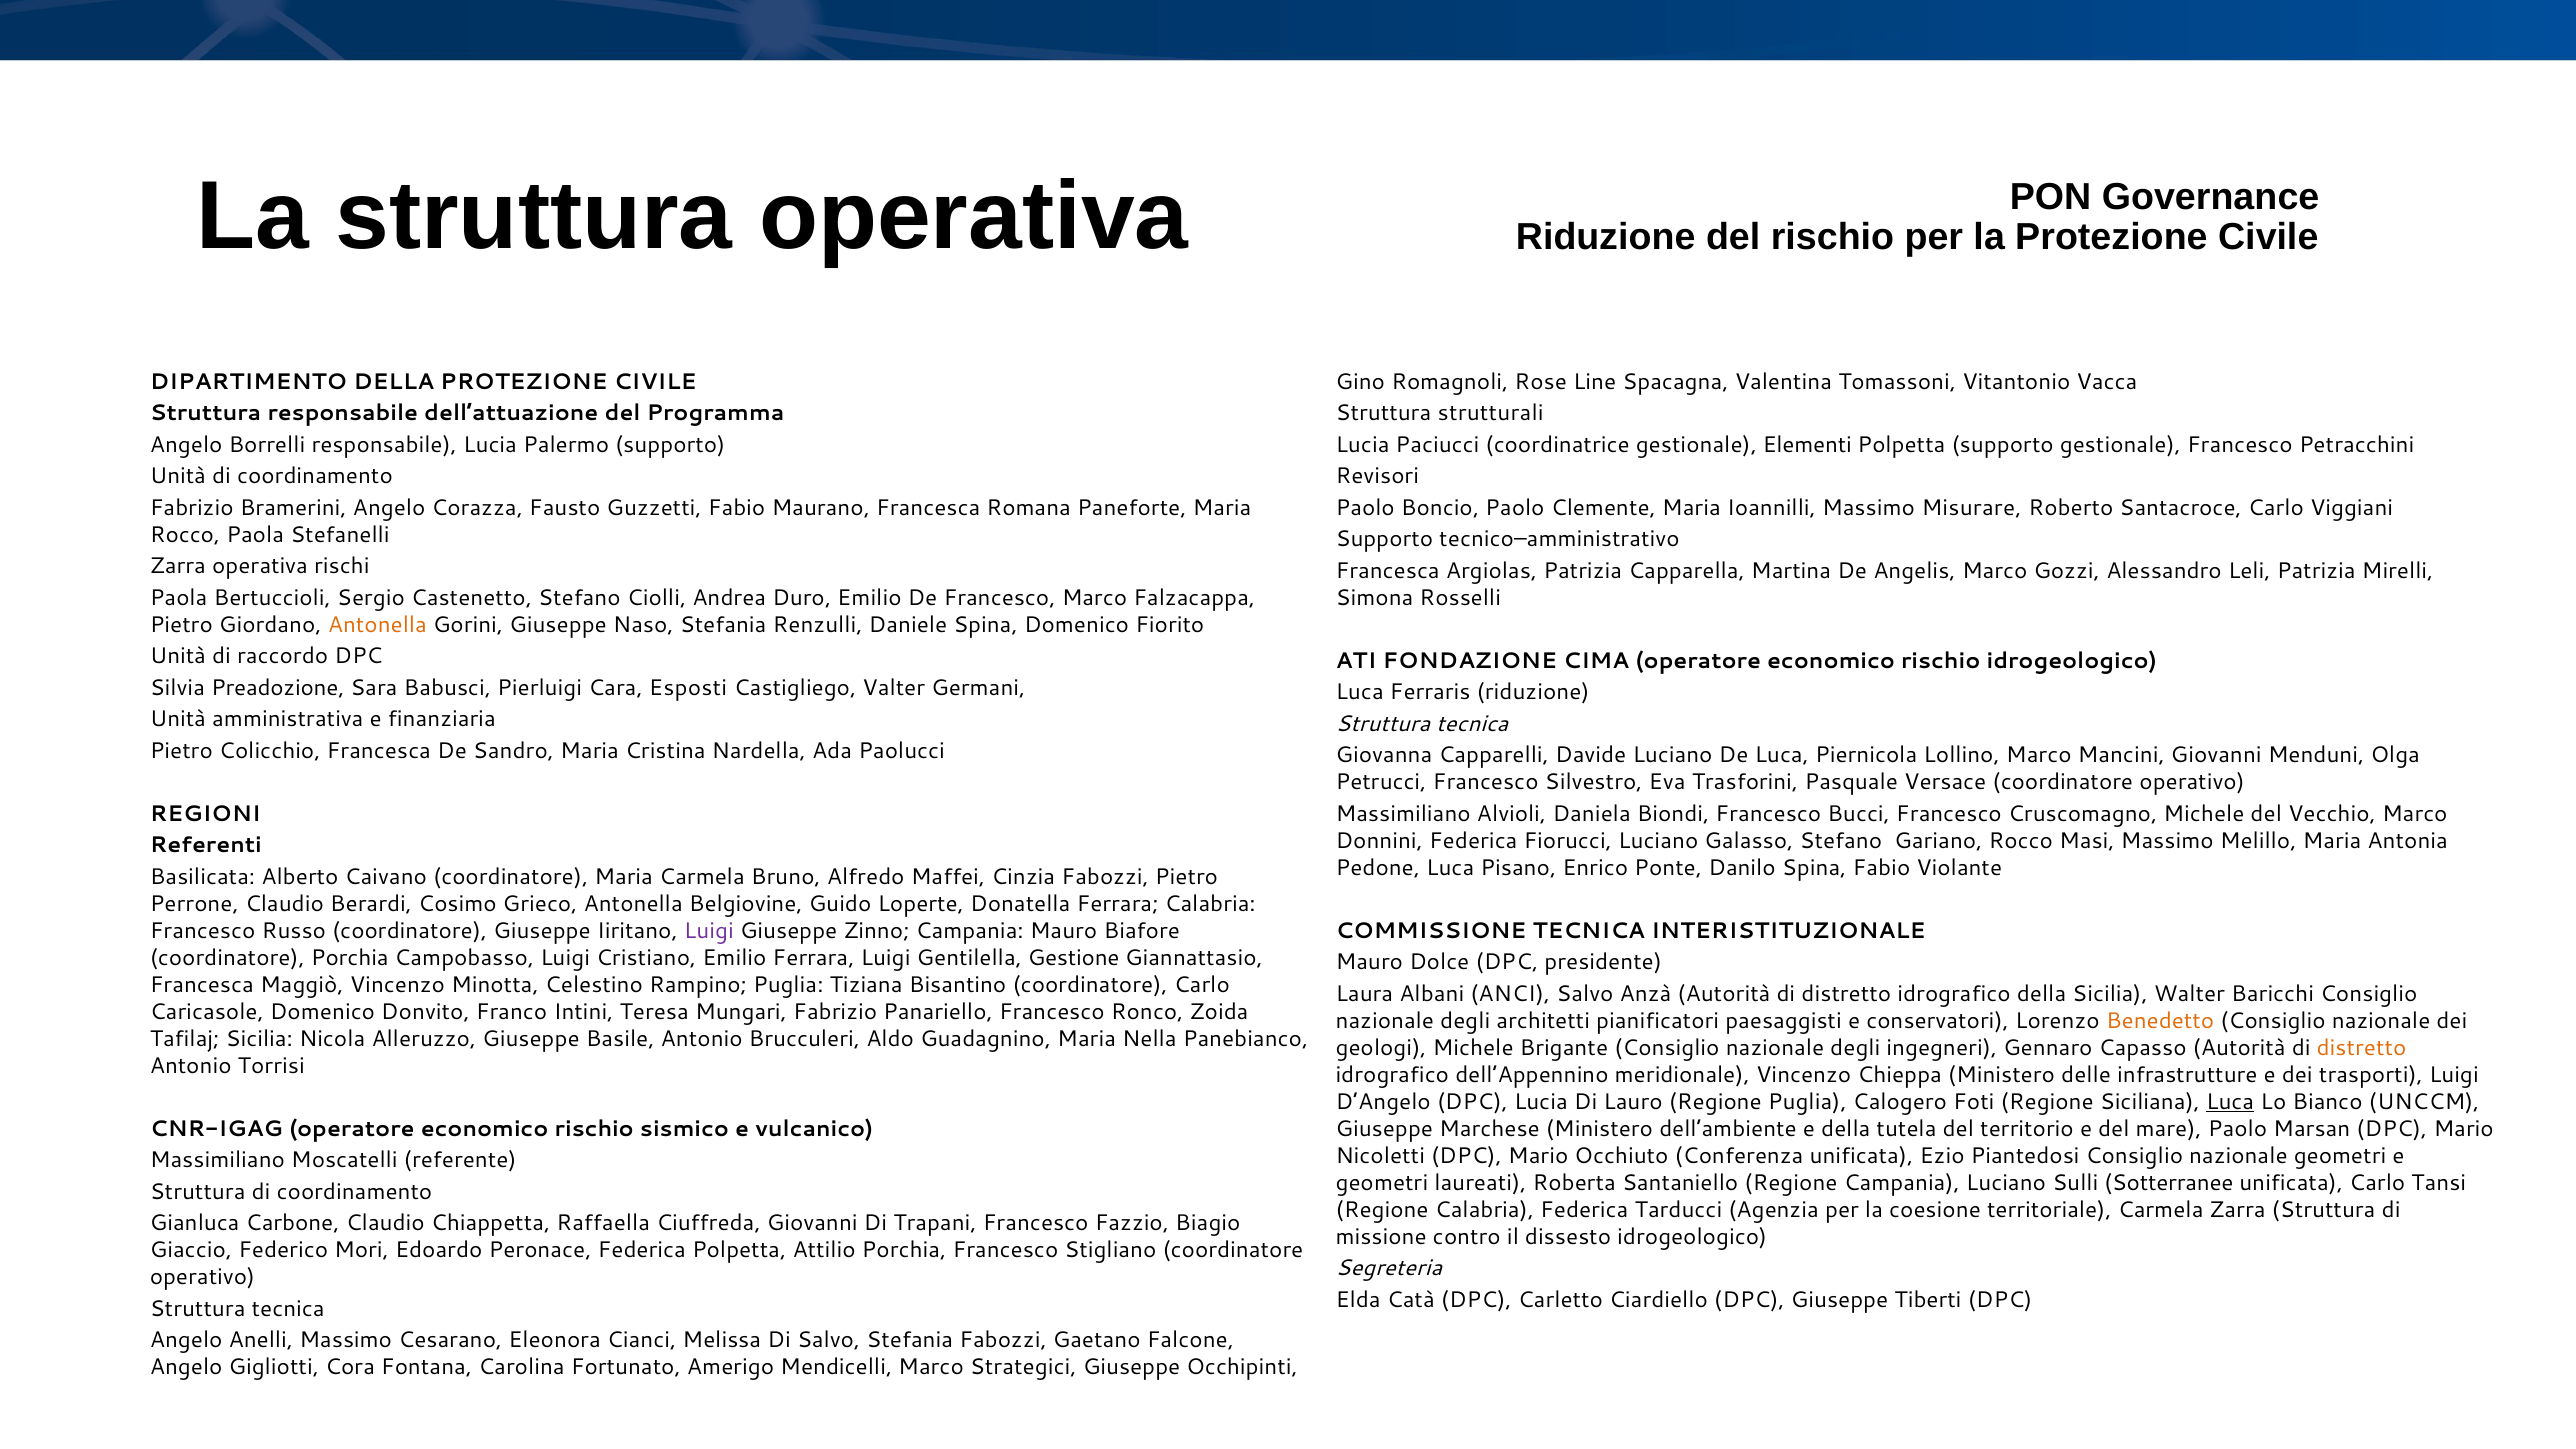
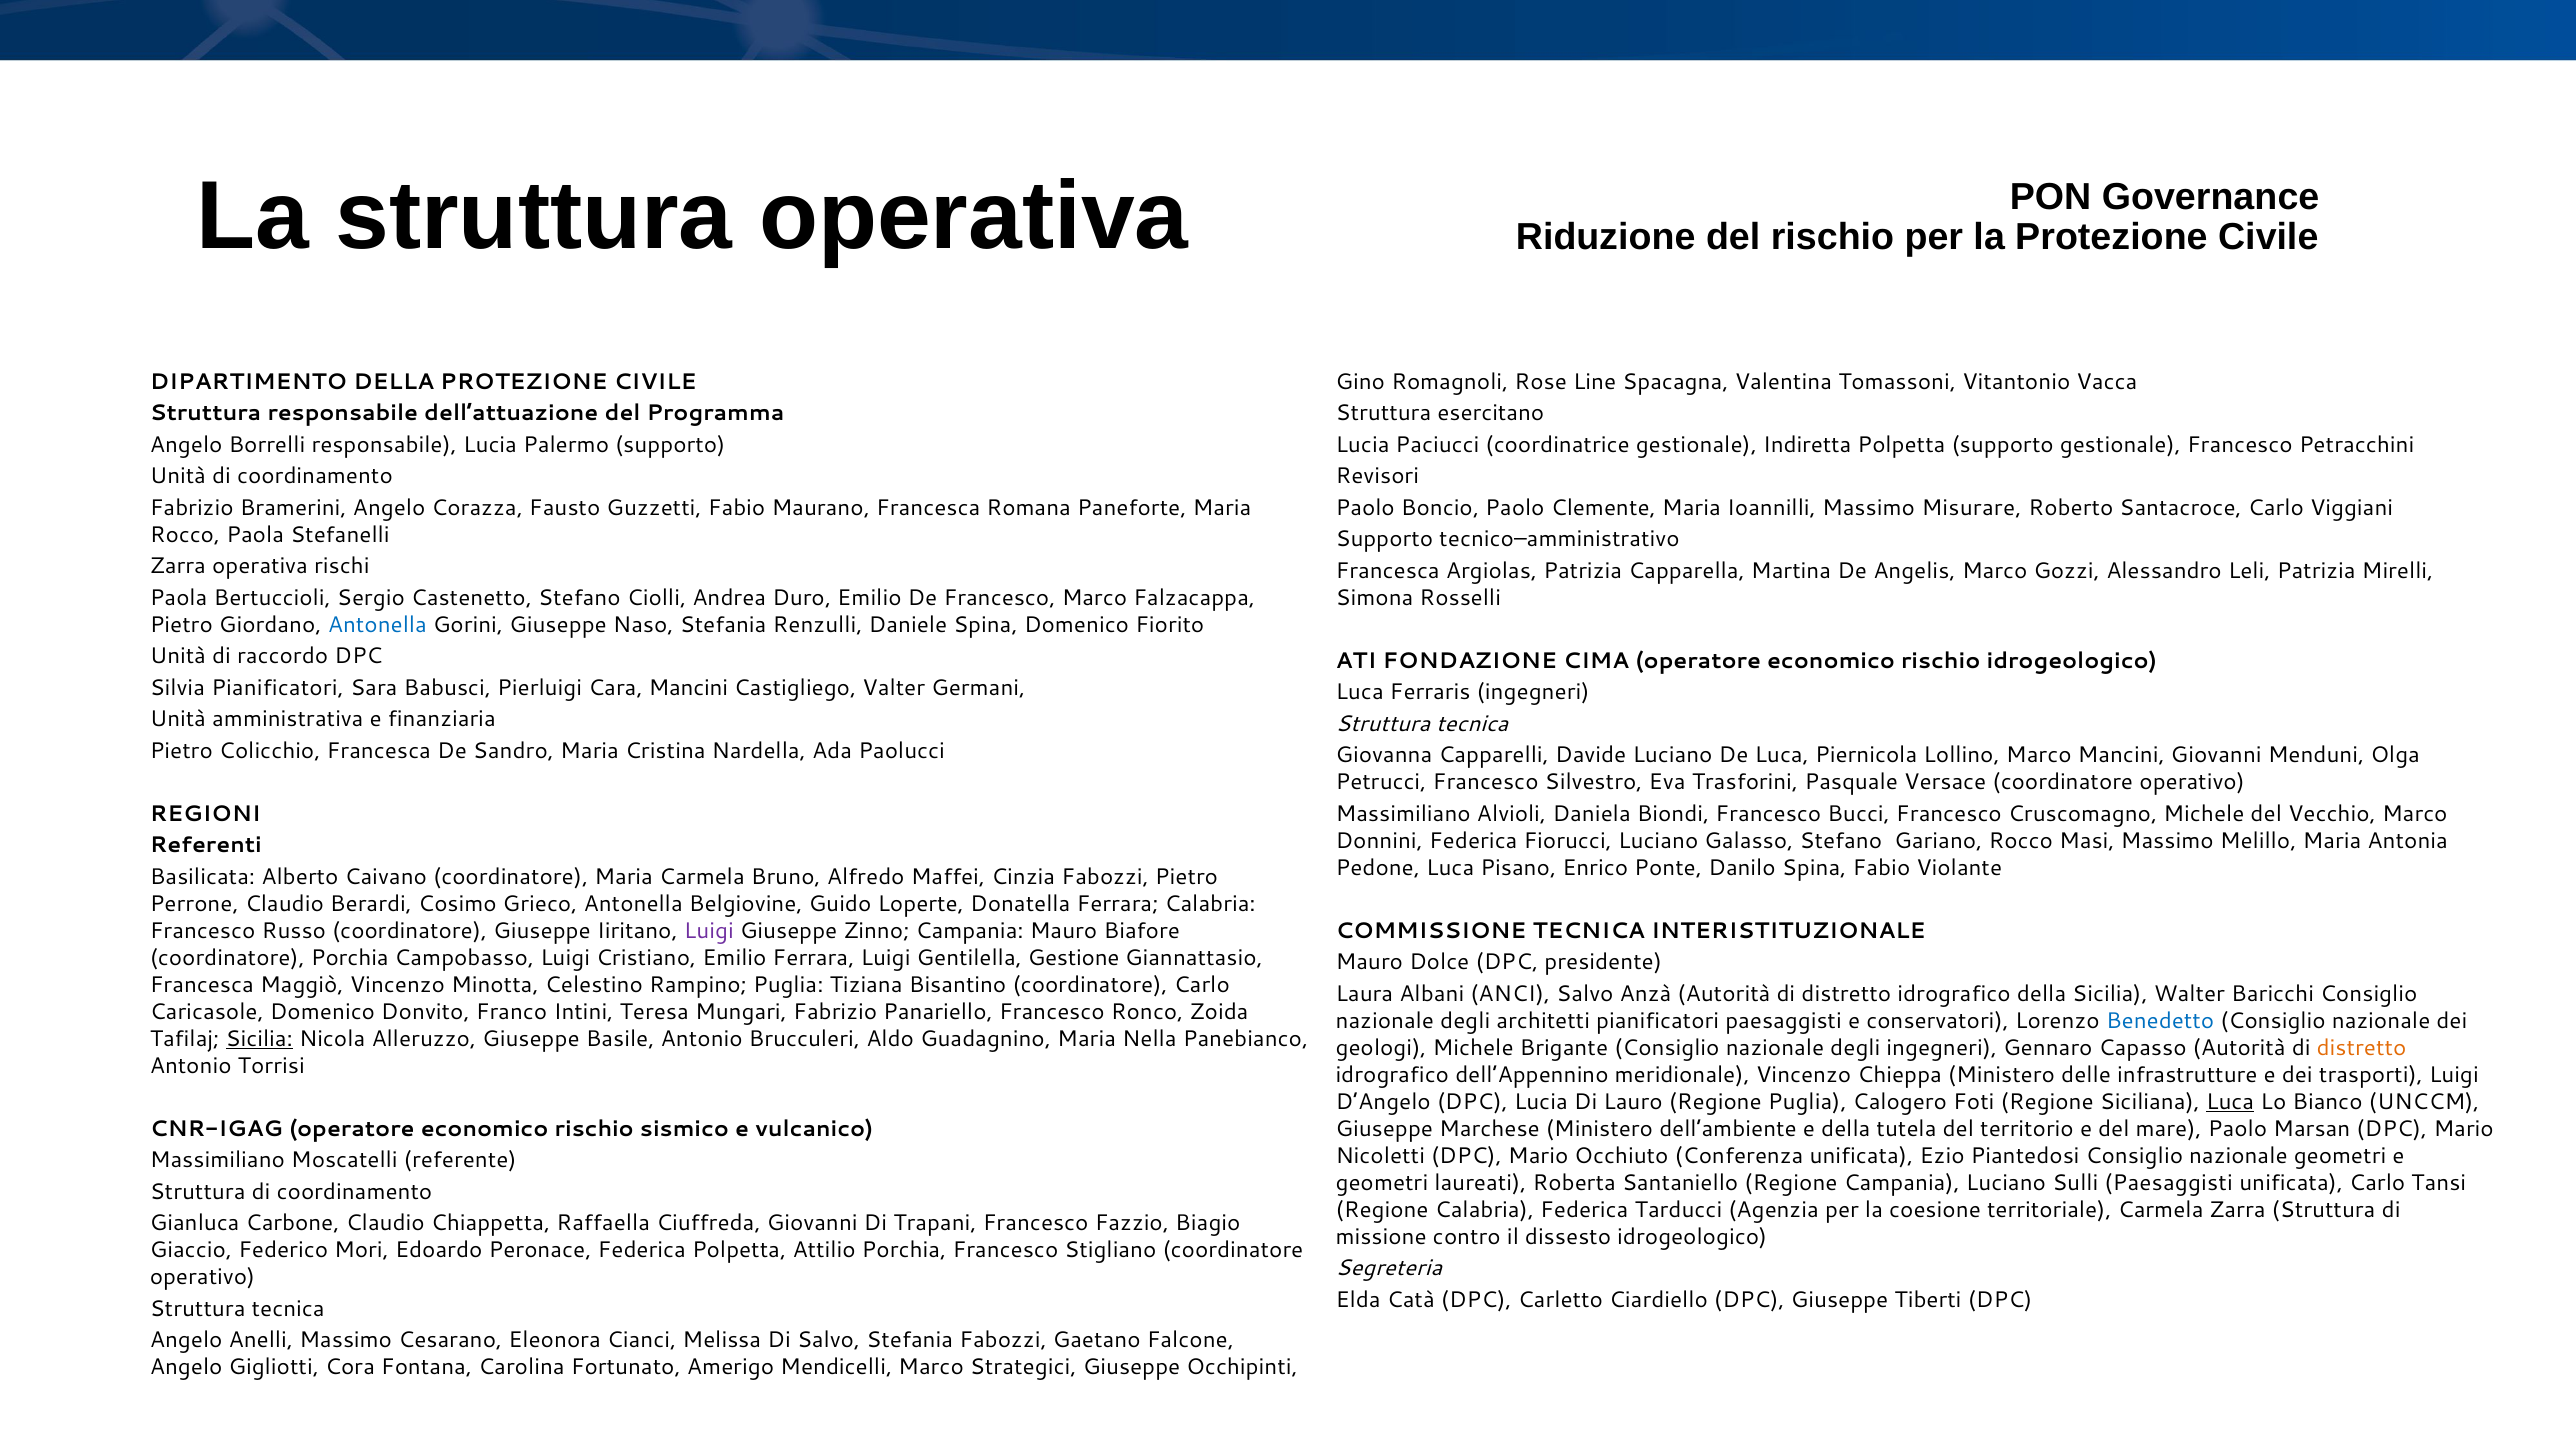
strutturali: strutturali -> esercitano
Elementi: Elementi -> Indiretta
Antonella at (377, 625) colour: orange -> blue
Silvia Preadozione: Preadozione -> Pianificatori
Cara Esposti: Esposti -> Mancini
Ferraris riduzione: riduzione -> ingegneri
Benedetto colour: orange -> blue
Sicilia at (259, 1039) underline: none -> present
Sulli Sotterranee: Sotterranee -> Paesaggisti
